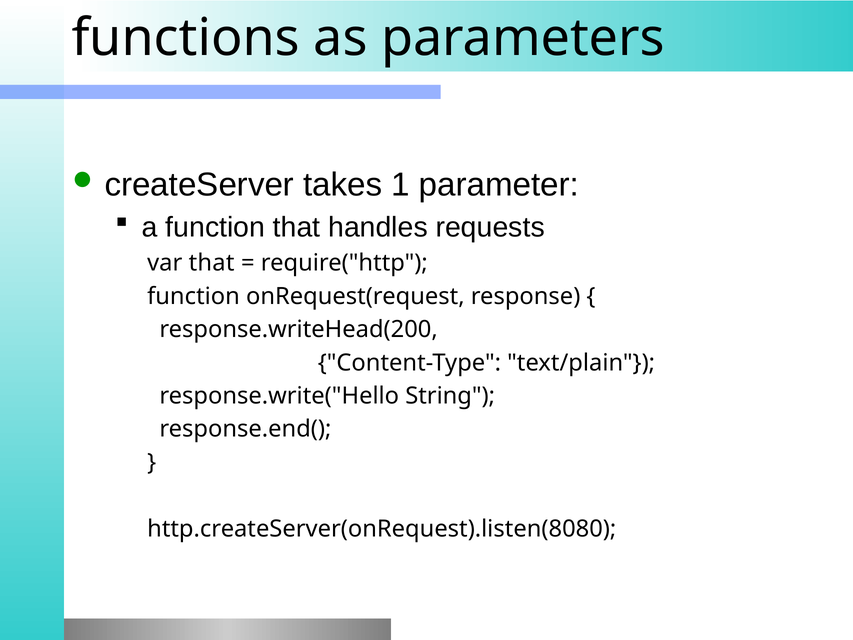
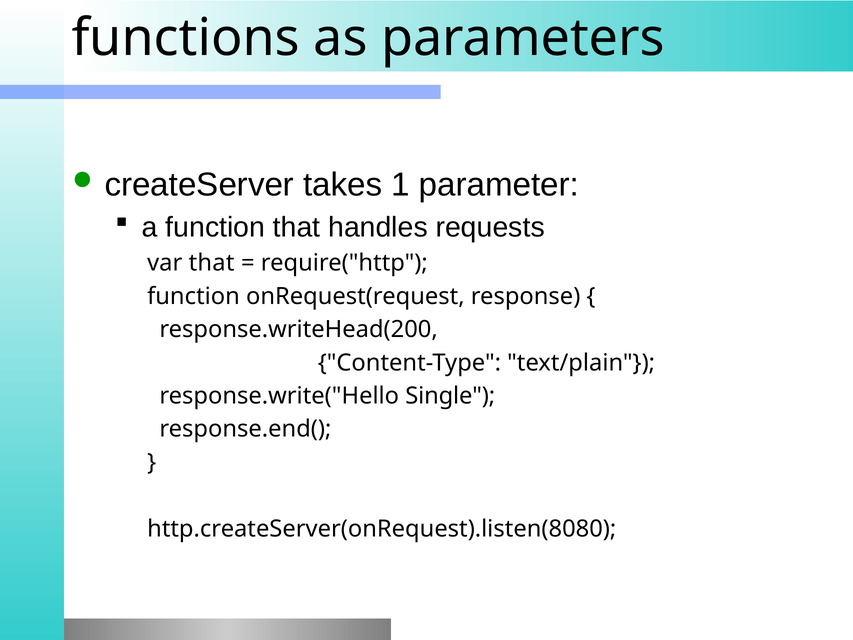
String: String -> Single
